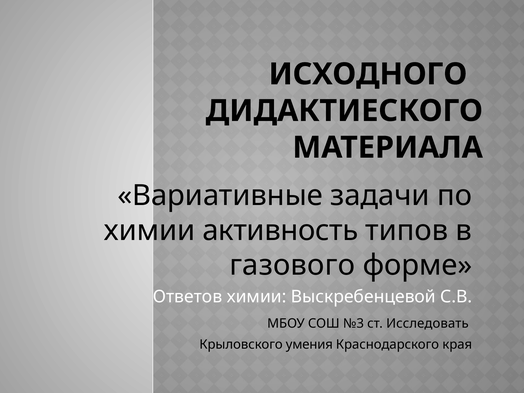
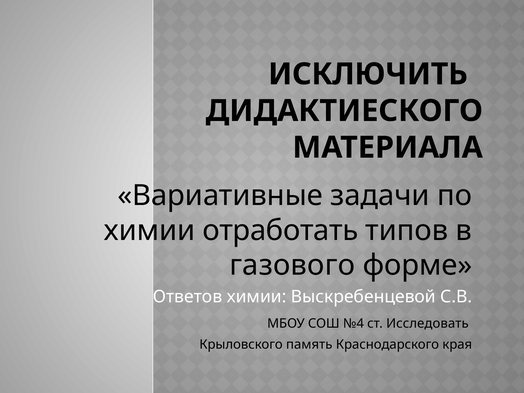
ИСХОДНОГО: ИСХОДНОГО -> ИСКЛЮЧИТЬ
активность: активность -> отработать
№3: №3 -> №4
умения: умения -> память
